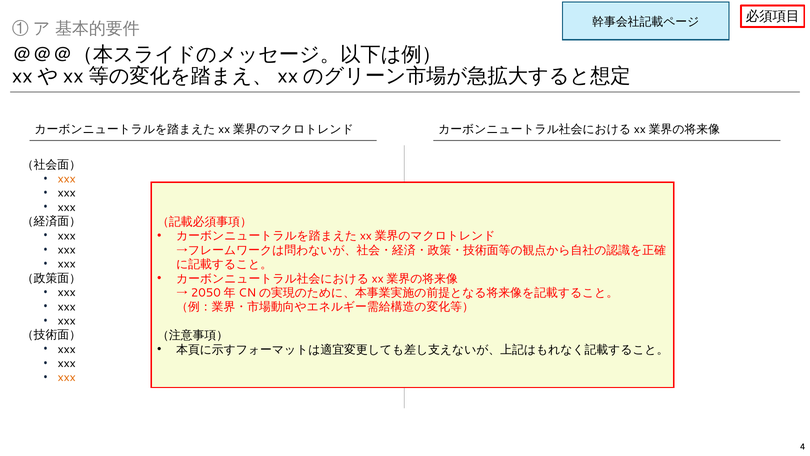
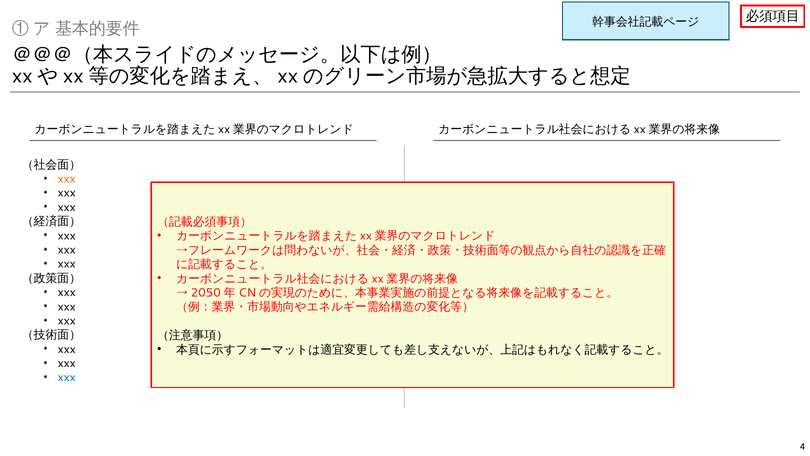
xxx at (67, 377) colour: orange -> blue
